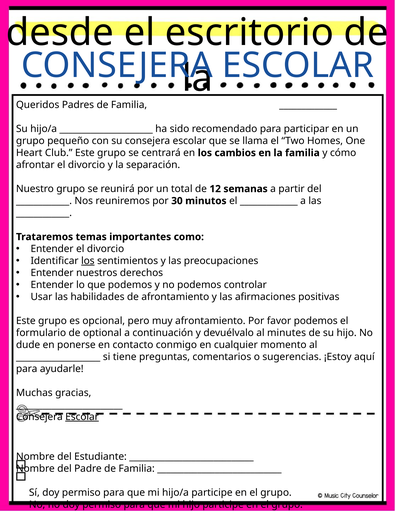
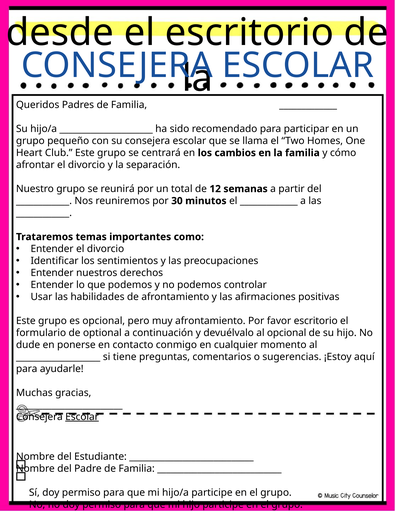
los at (88, 261) underline: present -> none
favor podemos: podemos -> escritorio
al minutes: minutes -> opcional
